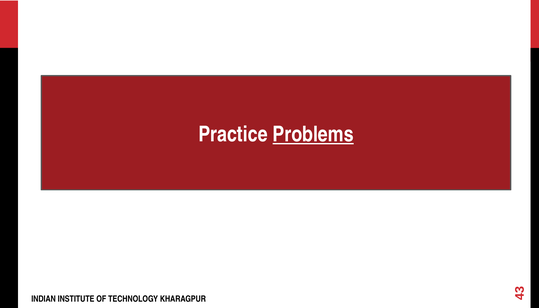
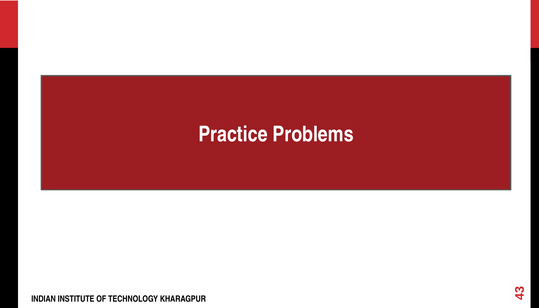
Problems underline: present -> none
